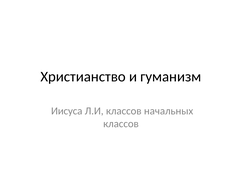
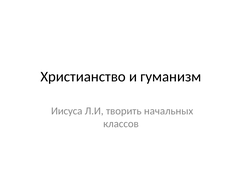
Л.И классов: классов -> творить
